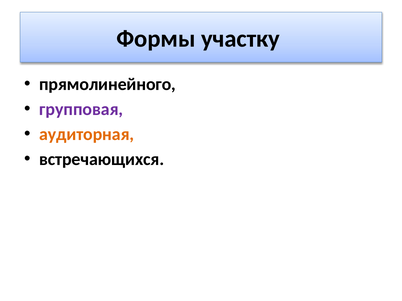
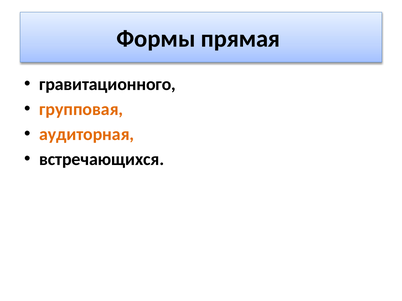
участку: участку -> прямая
прямолинейного: прямолинейного -> гравитационного
групповая colour: purple -> orange
